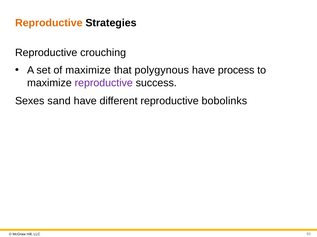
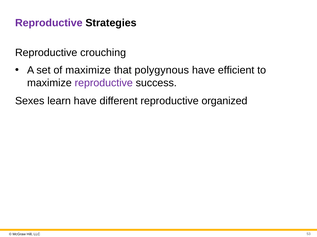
Reproductive at (49, 23) colour: orange -> purple
process: process -> efficient
sand: sand -> learn
bobolinks: bobolinks -> organized
